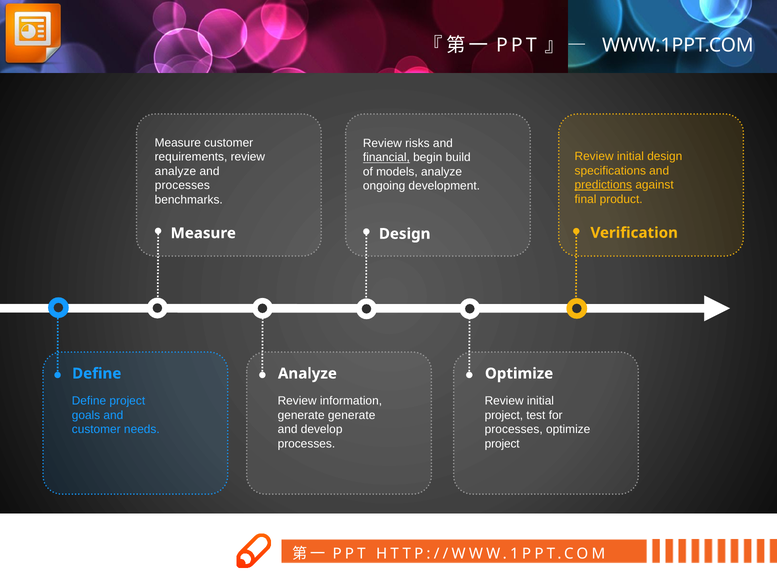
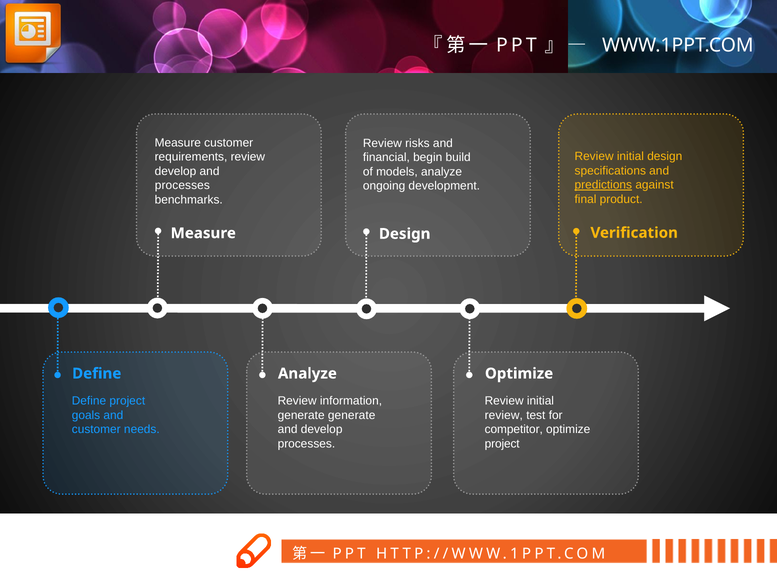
financial underline: present -> none
analyze at (175, 171): analyze -> develop
project at (504, 415): project -> review
processes at (514, 429): processes -> competitor
